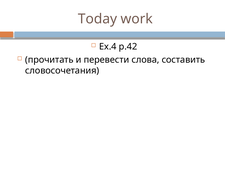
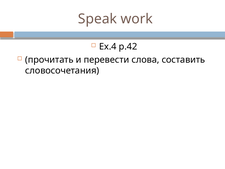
Today: Today -> Speak
